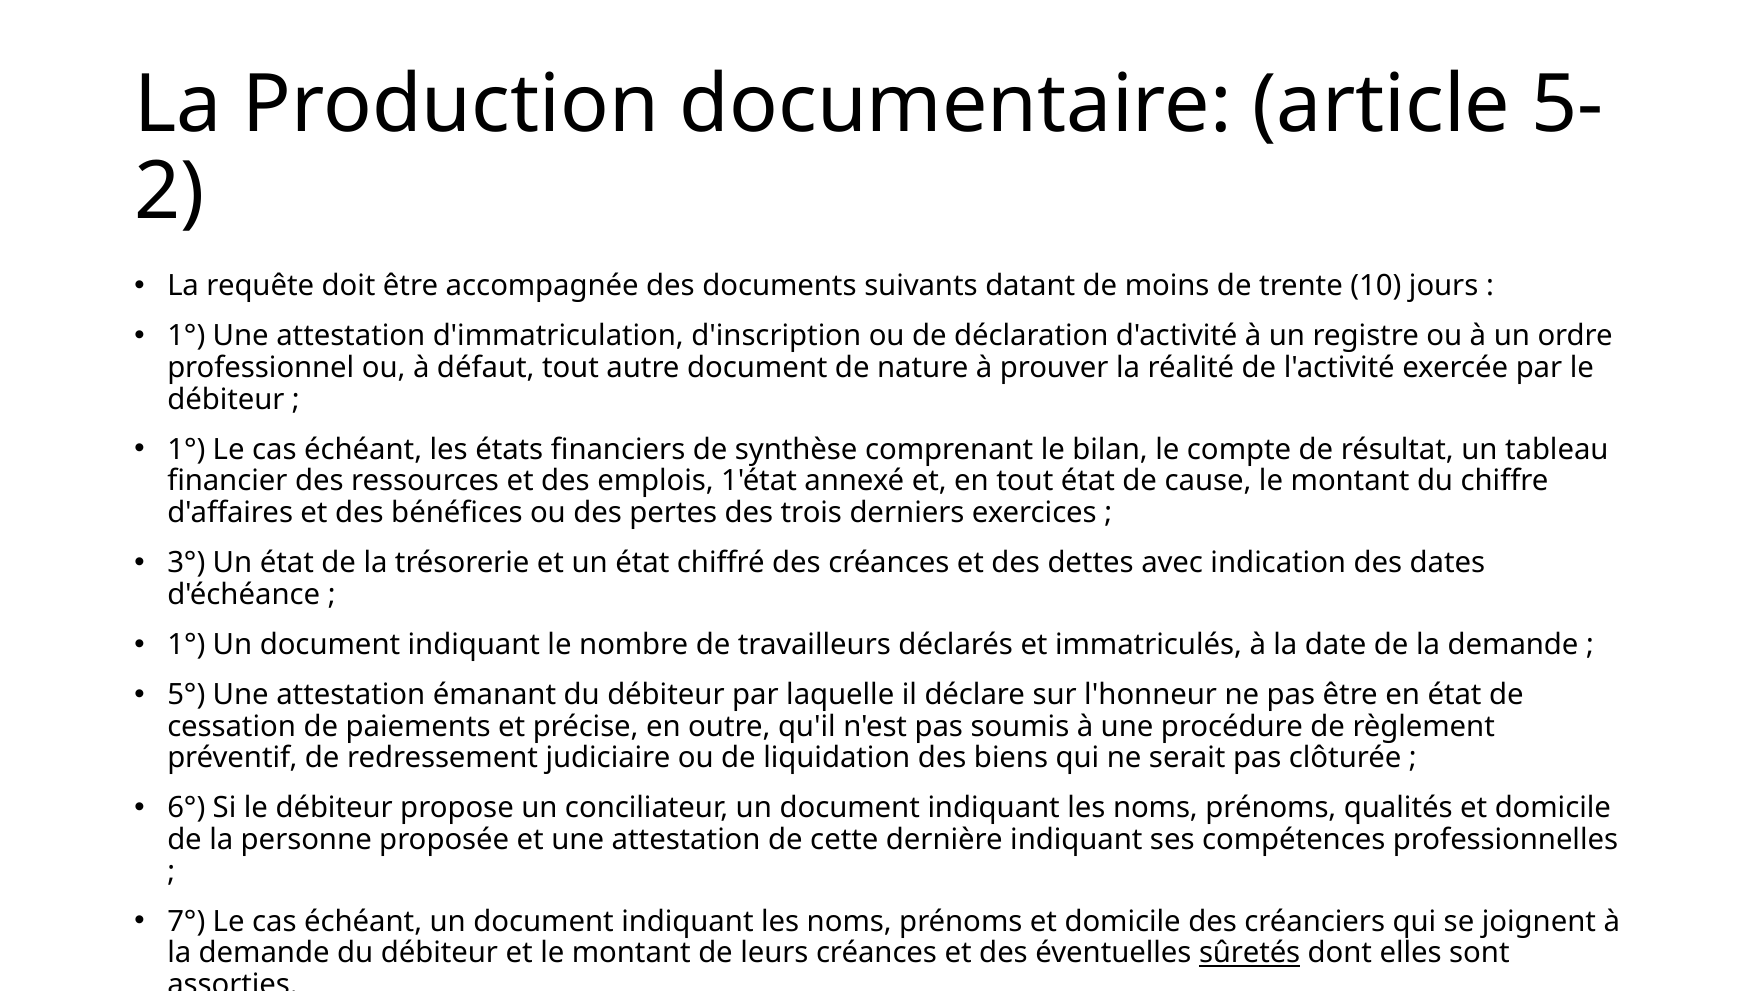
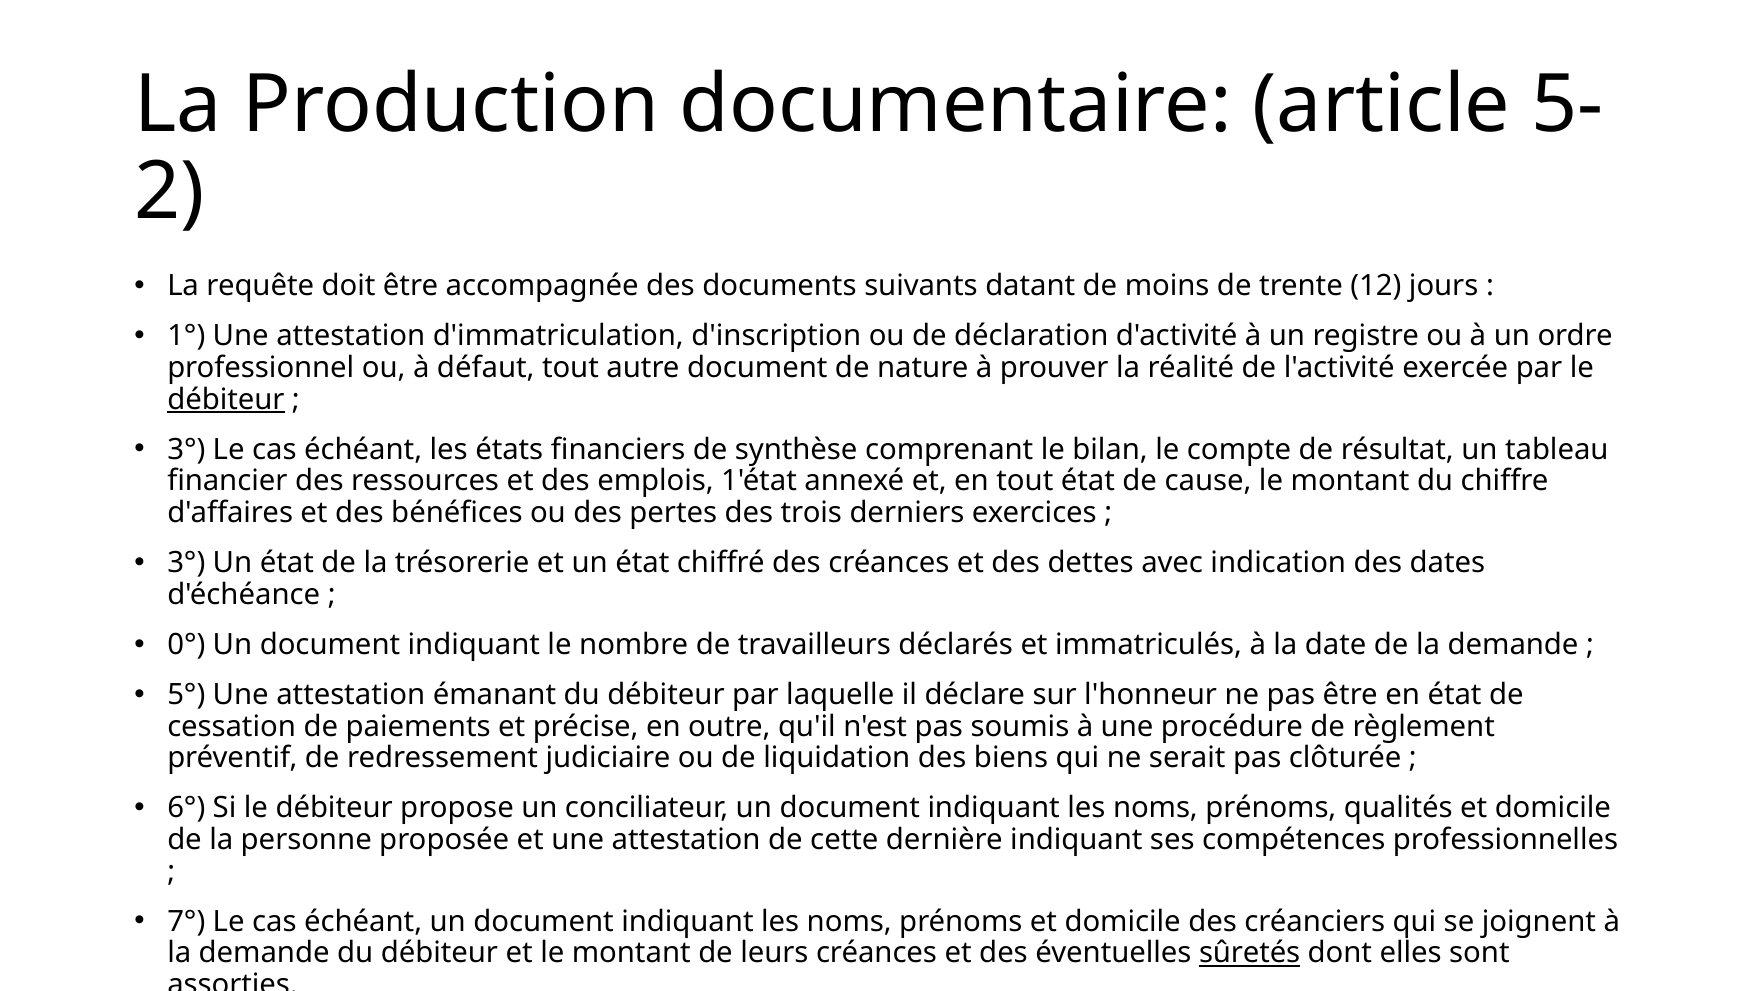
10: 10 -> 12
débiteur at (226, 399) underline: none -> present
1° at (186, 449): 1° -> 3°
1° at (186, 644): 1° -> 0°
